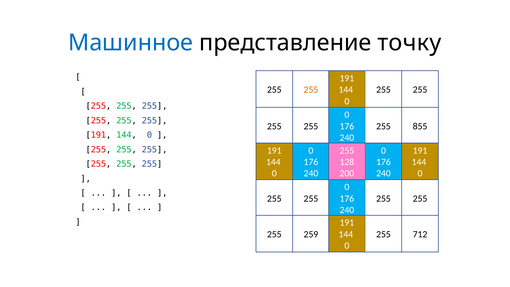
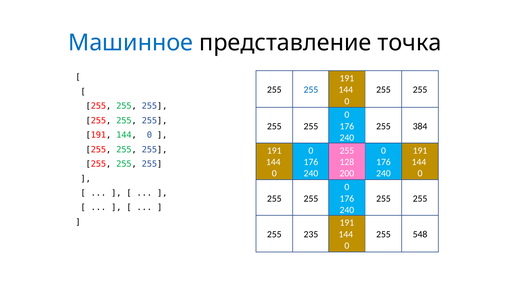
точку: точку -> точка
255 at (311, 90) colour: orange -> blue
855: 855 -> 384
259: 259 -> 235
712: 712 -> 548
